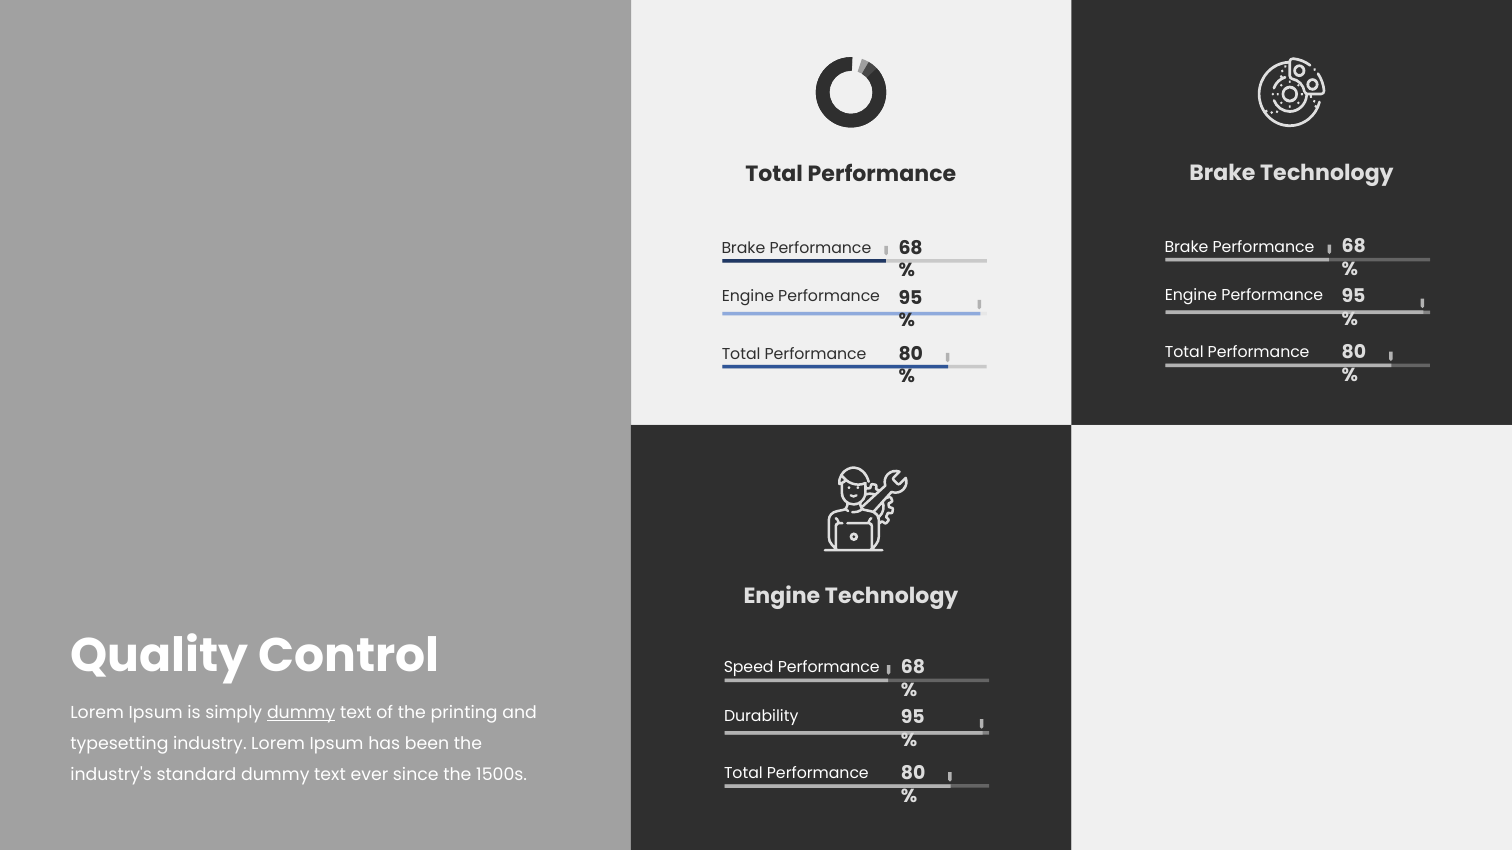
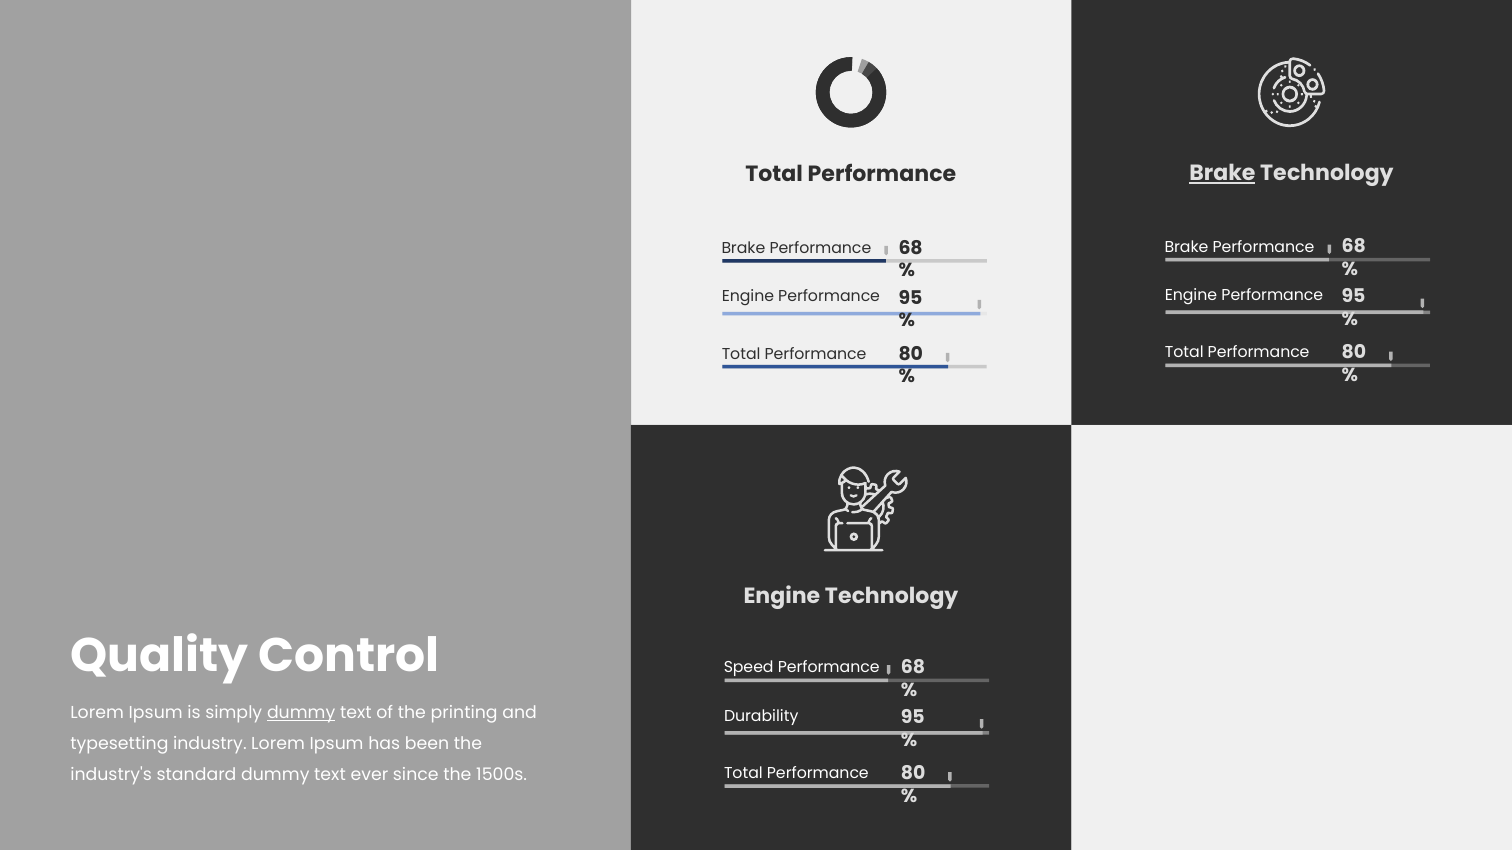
Brake at (1222, 173) underline: none -> present
